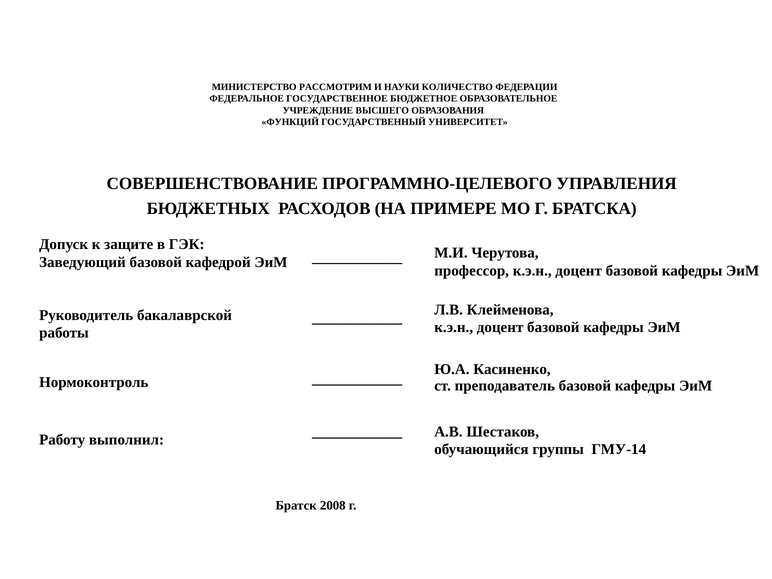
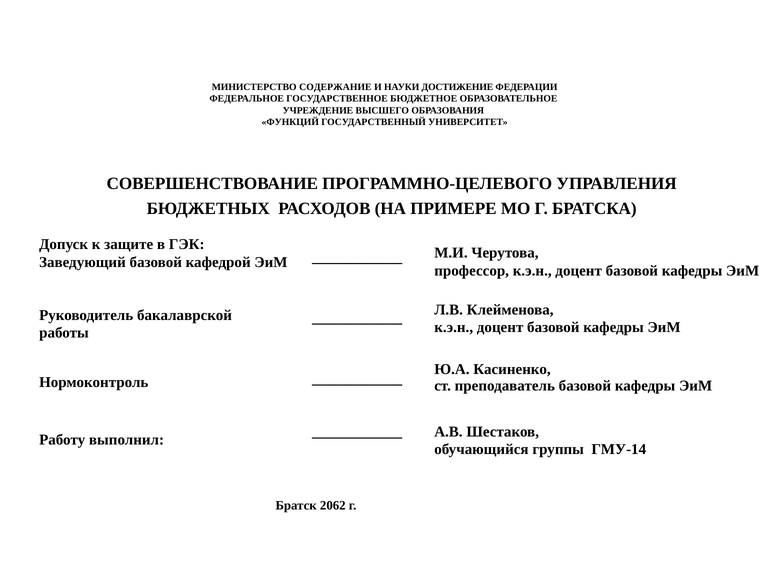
РАССМОТРИМ: РАССМОТРИМ -> СОДЕРЖАНИЕ
КОЛИЧЕСТВО: КОЛИЧЕСТВО -> ДОСТИЖЕНИЕ
2008: 2008 -> 2062
